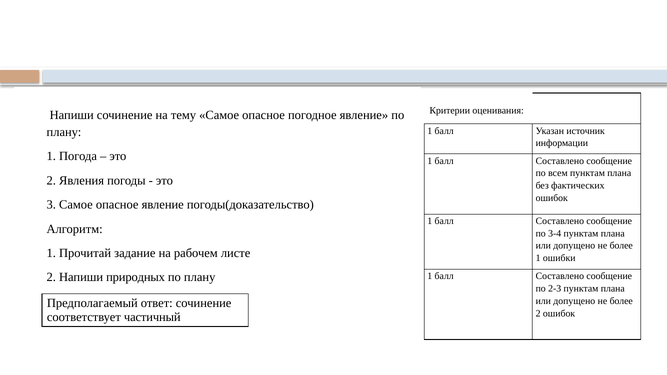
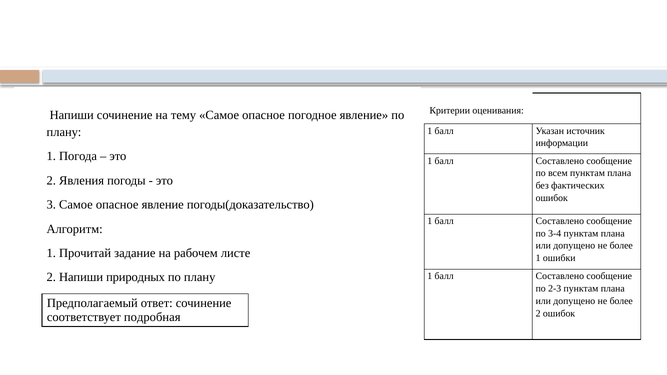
частичный: частичный -> подробная
